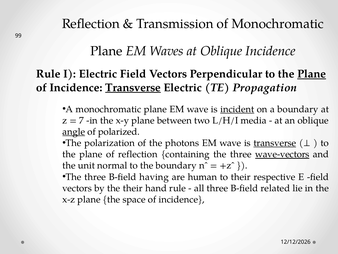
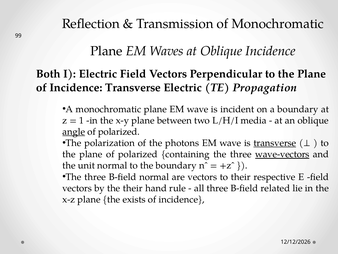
Rule at (48, 74): Rule -> Both
Plane at (312, 74) underline: present -> none
Transverse at (133, 87) underline: present -> none
incident underline: present -> none
7: 7 -> 1
plane of reflection: reflection -> polarized
B-field having: having -> normal
are human: human -> vectors
space: space -> exists
